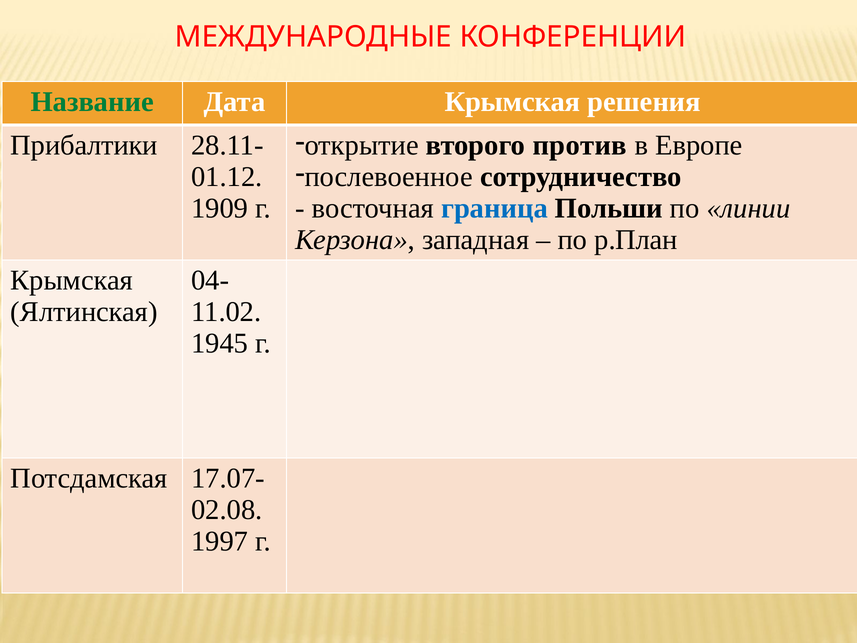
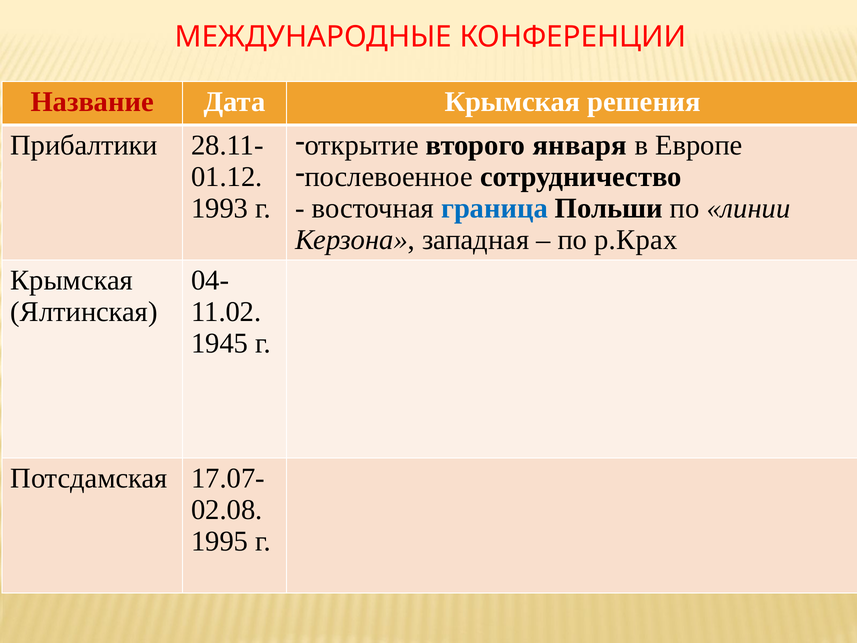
Название colour: green -> red
против: против -> января
1909: 1909 -> 1993
р.План: р.План -> р.Крах
1997: 1997 -> 1995
